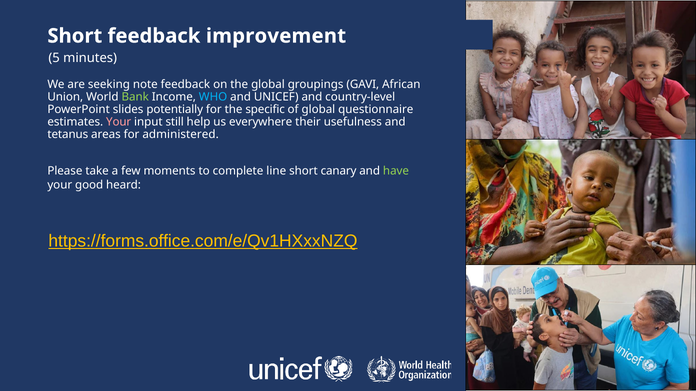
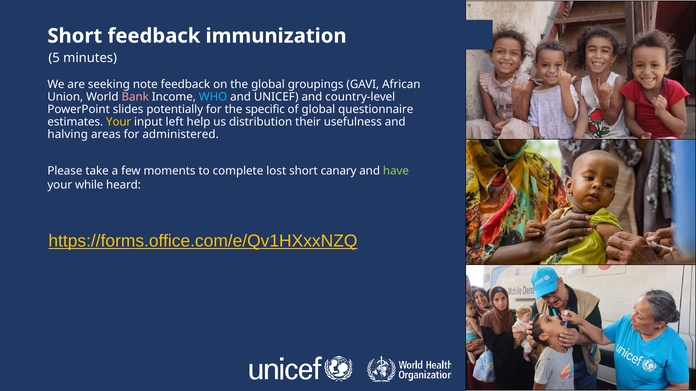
improvement: improvement -> immunization
Bank colour: light green -> pink
Your at (119, 122) colour: pink -> yellow
still: still -> left
everywhere: everywhere -> distribution
tetanus: tetanus -> halving
line: line -> lost
good: good -> while
